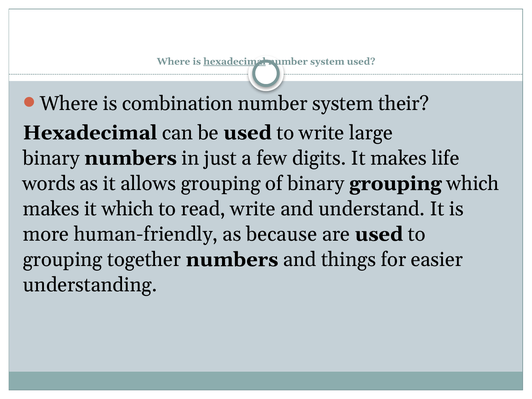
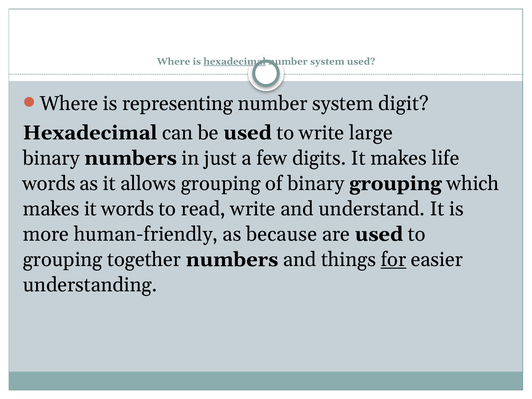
combination: combination -> representing
their: their -> digit
it which: which -> words
for underline: none -> present
